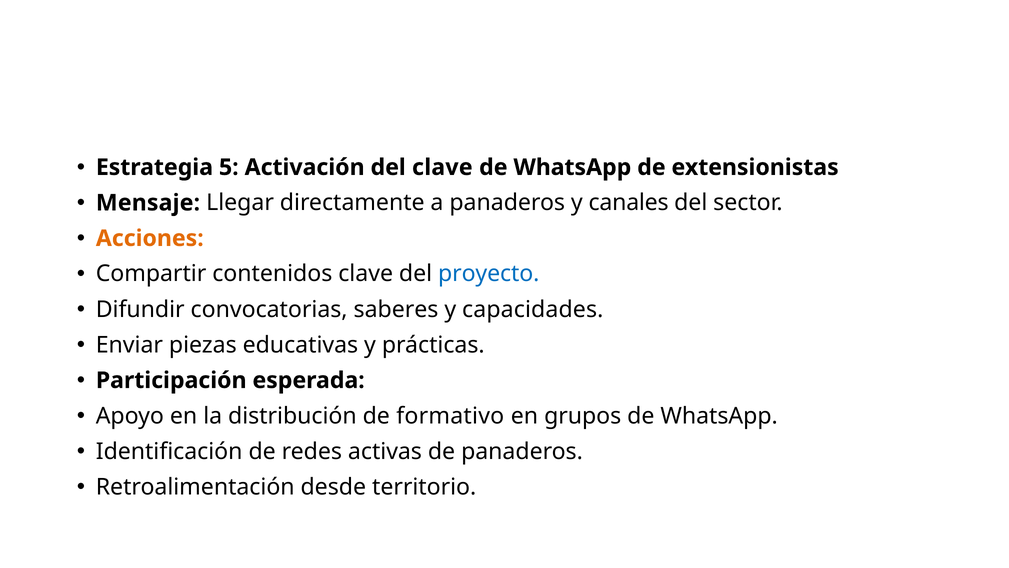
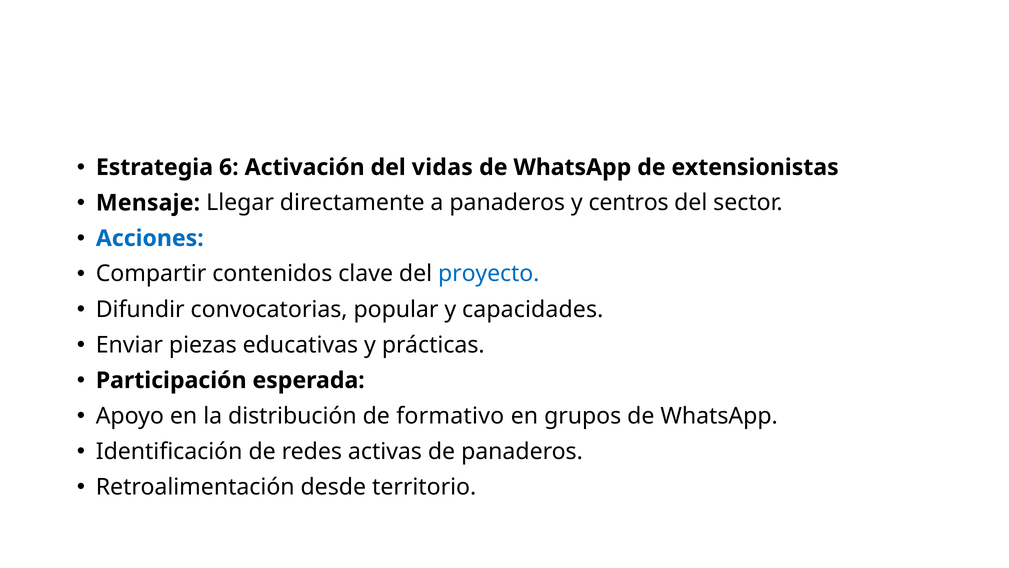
5: 5 -> 6
del clave: clave -> vidas
canales: canales -> centros
Acciones colour: orange -> blue
saberes: saberes -> popular
